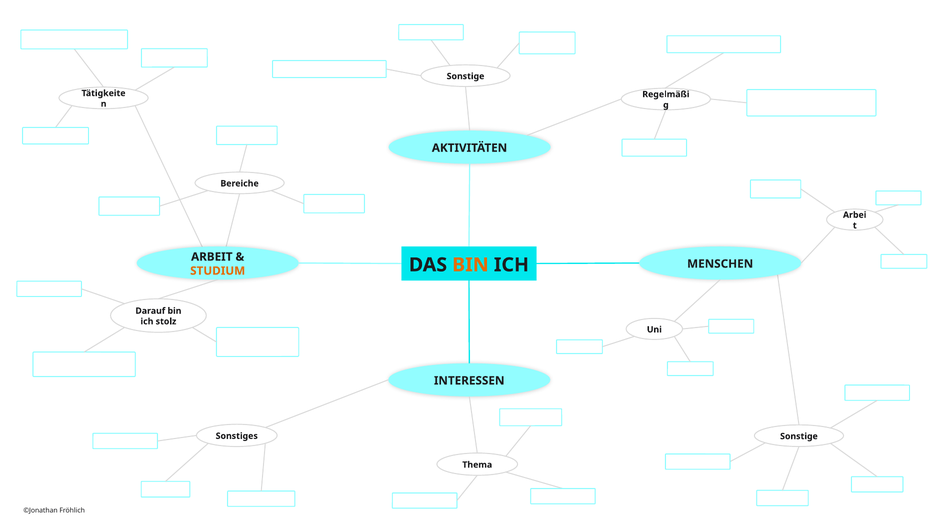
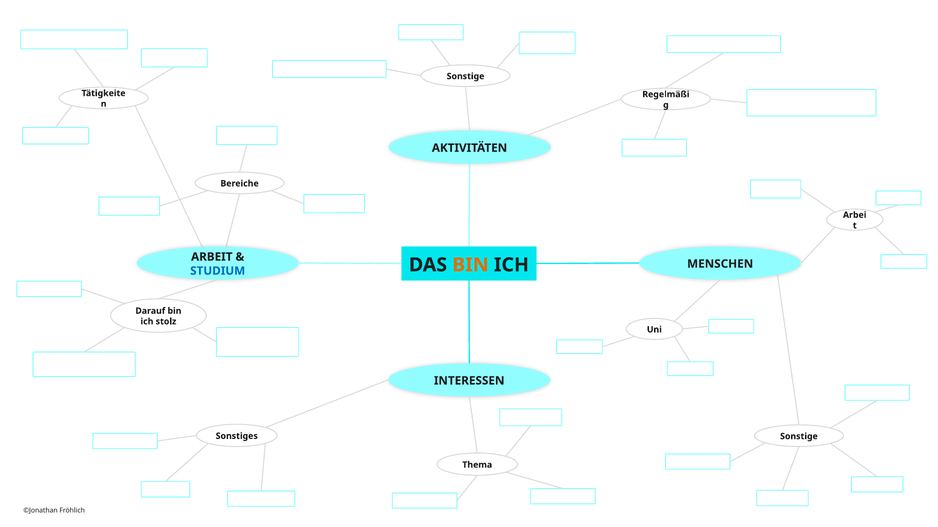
STUDIUM colour: orange -> blue
